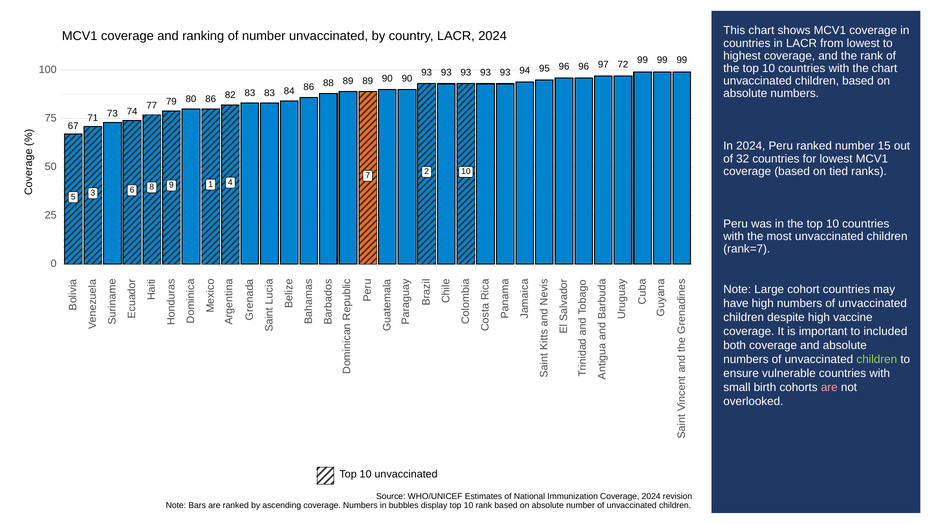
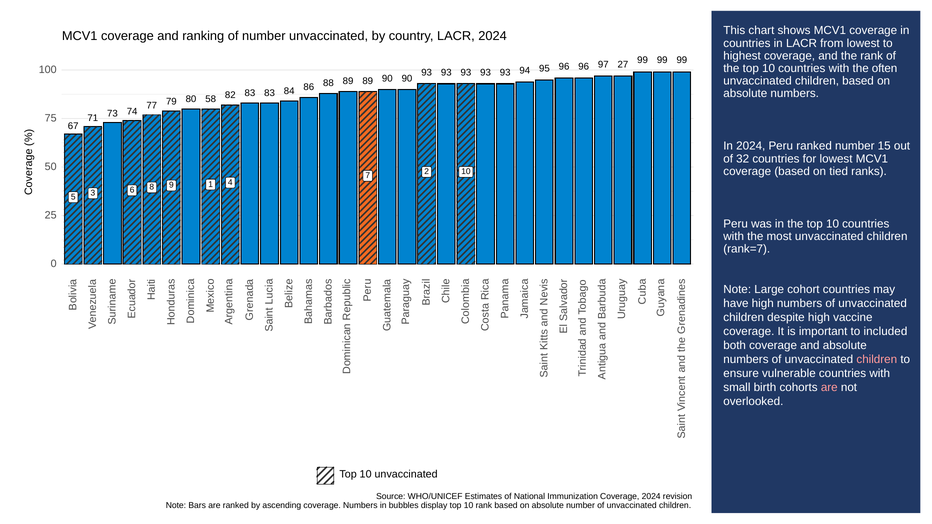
the chart: chart -> often
72: 72 -> 27
79 86: 86 -> 58
children at (877, 360) colour: light green -> pink
